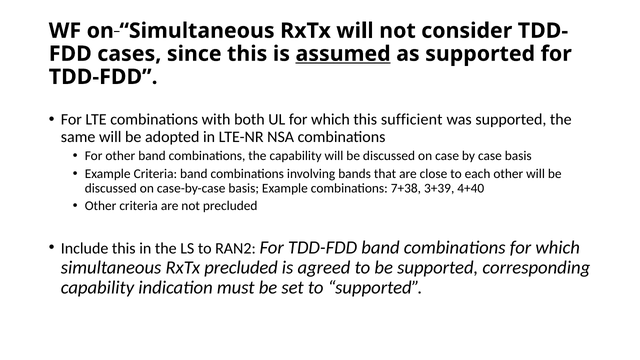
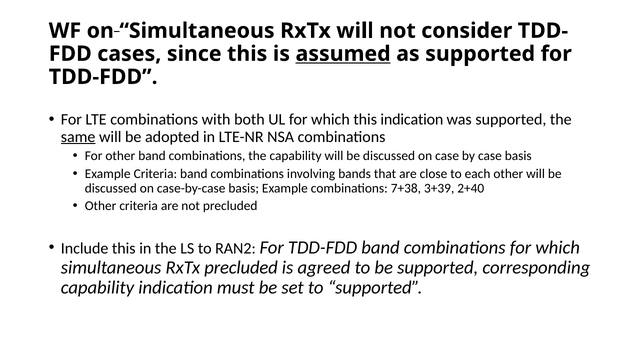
this sufficient: sufficient -> indication
same underline: none -> present
4+40: 4+40 -> 2+40
